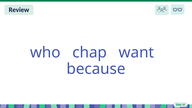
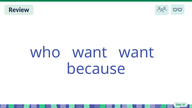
who chap: chap -> want
